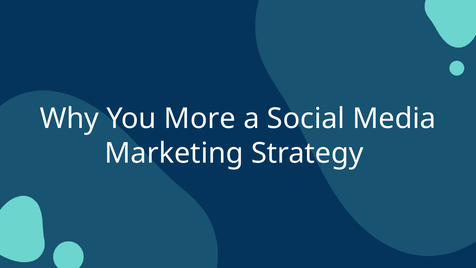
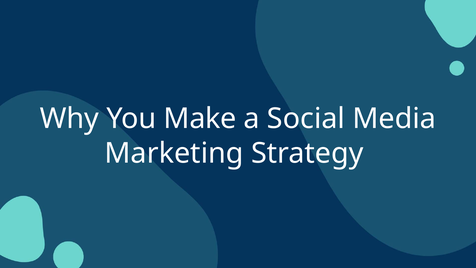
More: More -> Make
